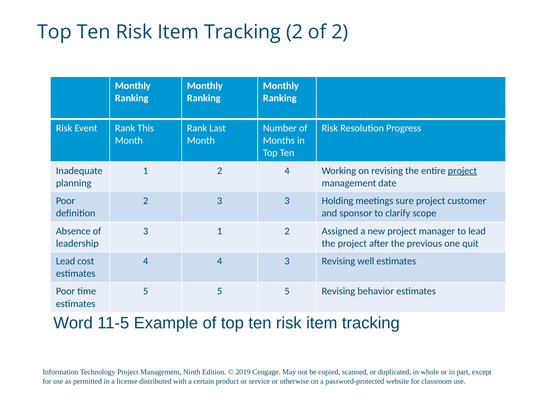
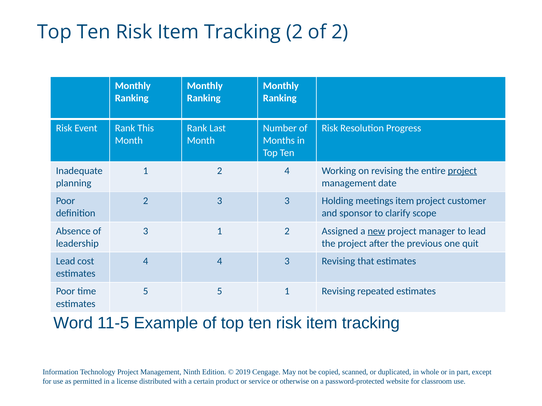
meetings sure: sure -> item
new underline: none -> present
well: well -> that
5 5 5: 5 -> 1
behavior: behavior -> repeated
